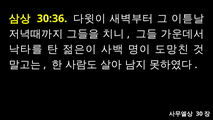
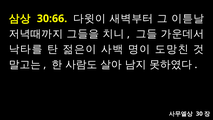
30:36: 30:36 -> 30:66
